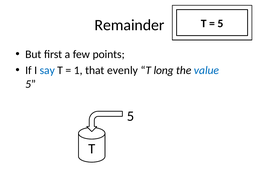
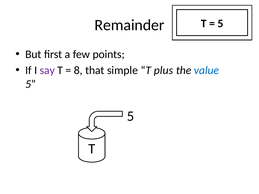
say colour: blue -> purple
1: 1 -> 8
evenly: evenly -> simple
long: long -> plus
